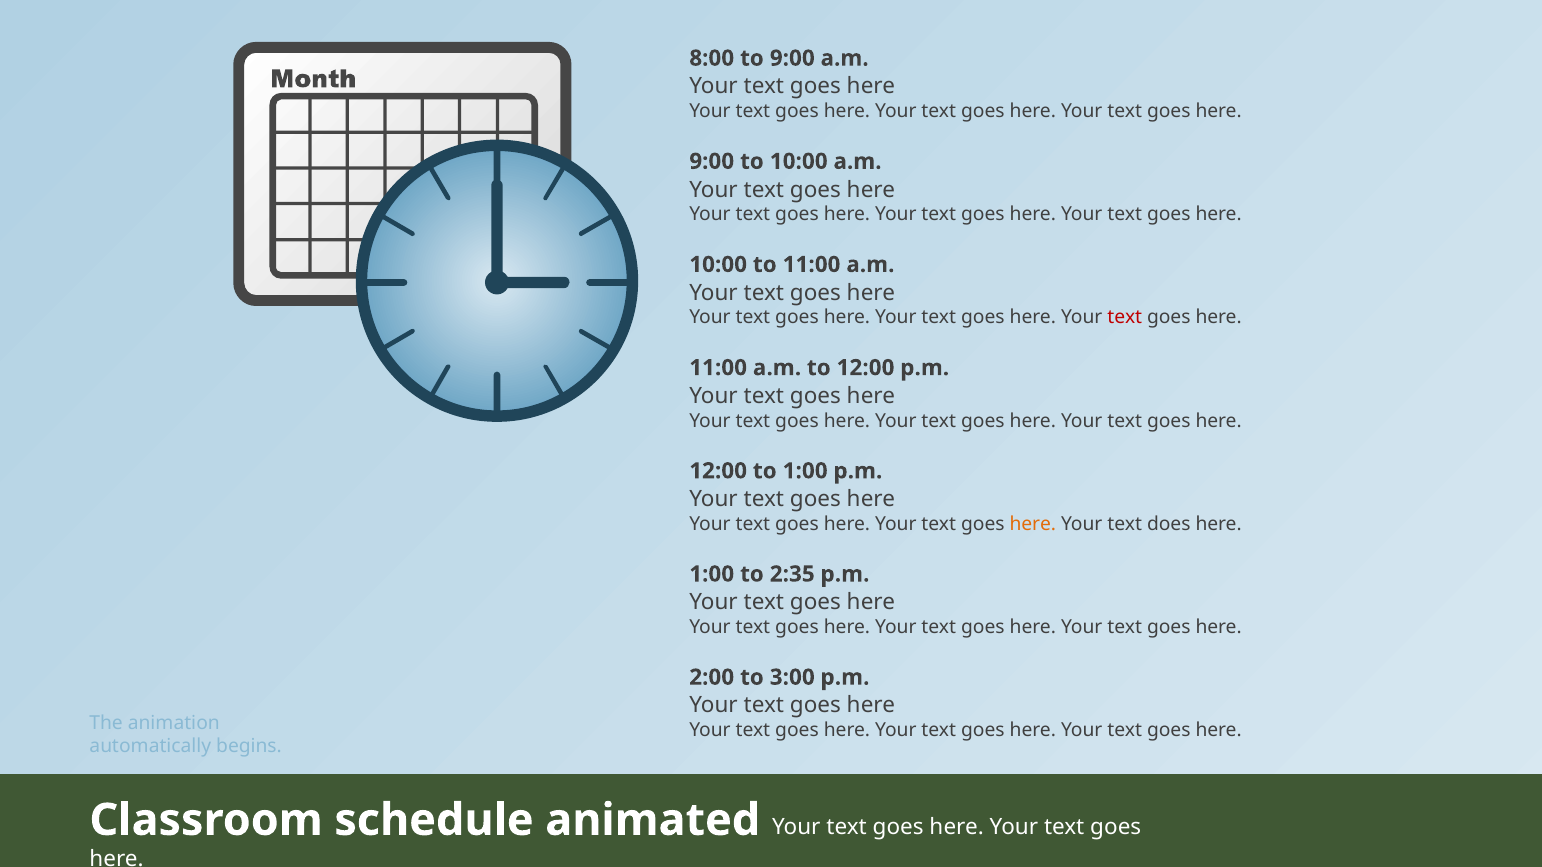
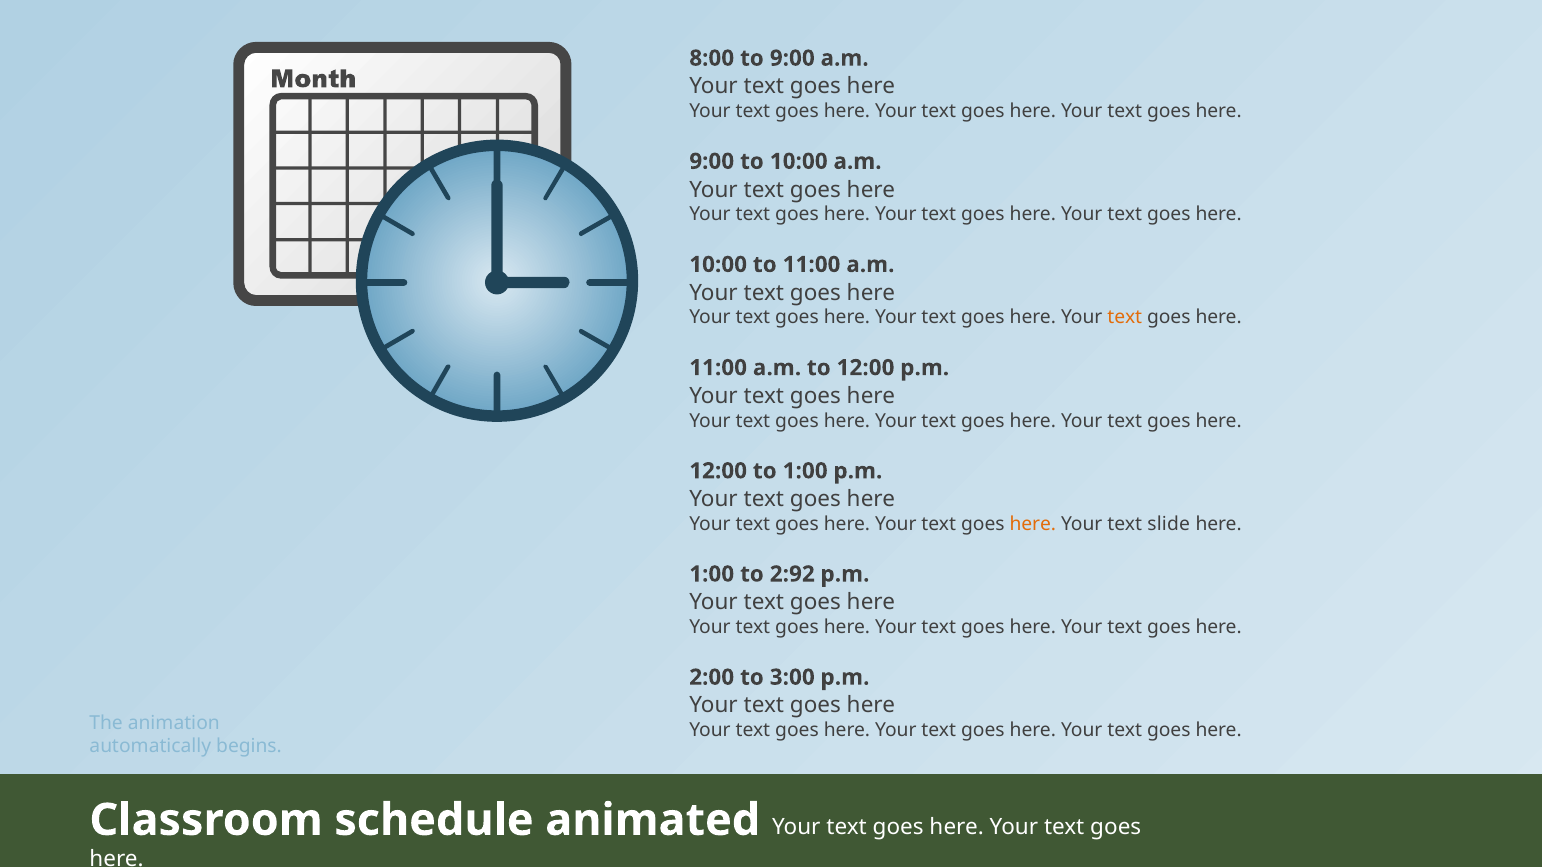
text at (1125, 318) colour: red -> orange
does: does -> slide
2:35: 2:35 -> 2:92
